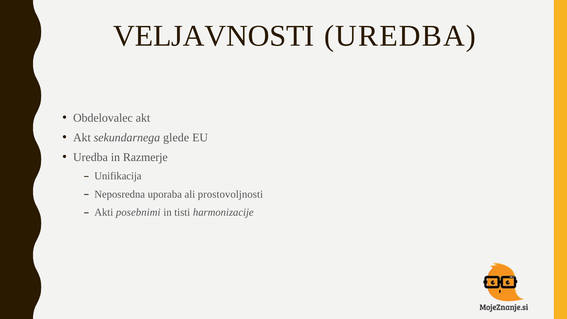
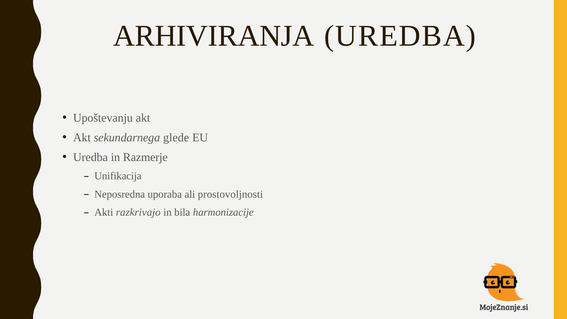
VELJAVNOSTI: VELJAVNOSTI -> ARHIVIRANJA
Obdelovalec: Obdelovalec -> Upoštevanju
posebnimi: posebnimi -> razkrivajo
tisti: tisti -> bila
